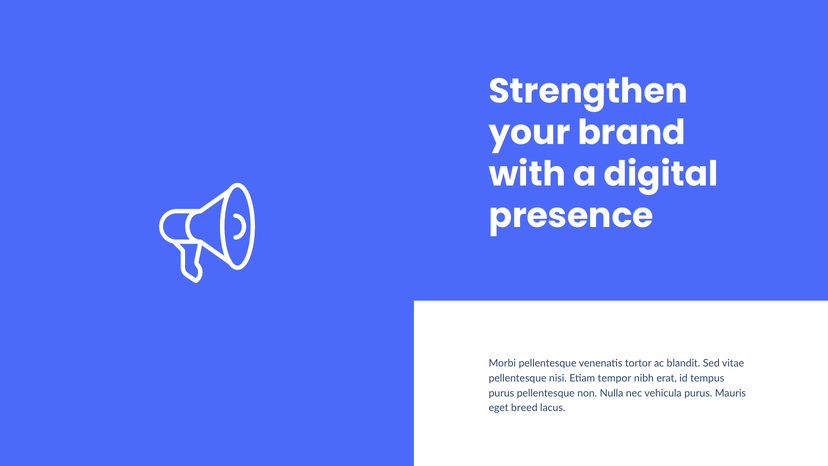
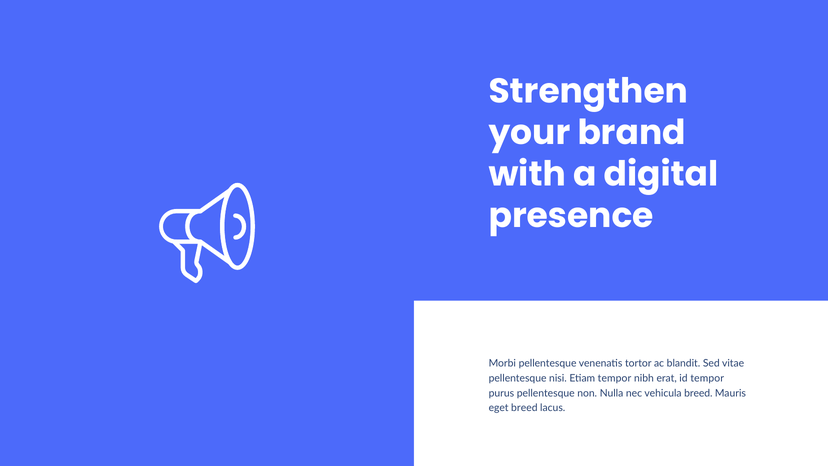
id tempus: tempus -> tempor
vehicula purus: purus -> breed
